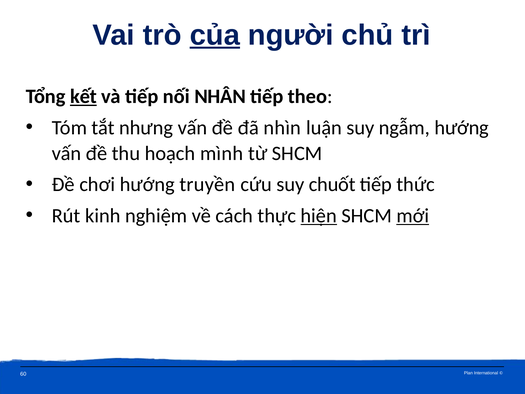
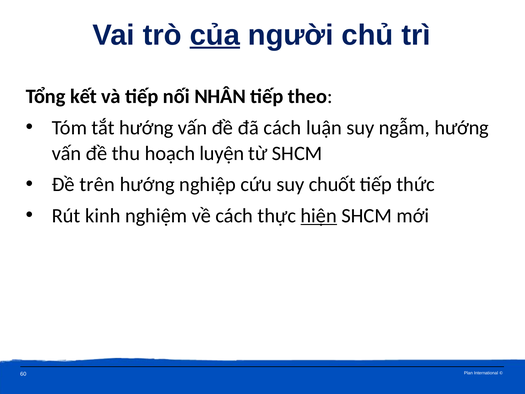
kết underline: present -> none
tắt nhưng: nhưng -> hướng
đã nhìn: nhìn -> cách
mình: mình -> luyện
chơi: chơi -> trên
truyền: truyền -> nghiệp
mới underline: present -> none
